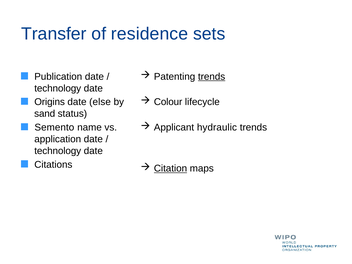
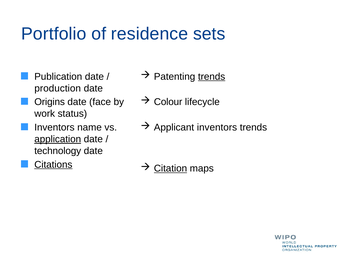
Transfer: Transfer -> Portfolio
technology at (58, 88): technology -> production
else: else -> face
sand: sand -> work
Applicant hydraulic: hydraulic -> inventors
Semento at (54, 127): Semento -> Inventors
application underline: none -> present
Citations underline: none -> present
